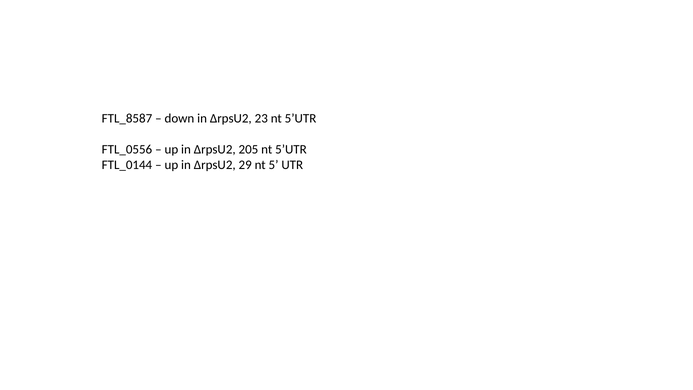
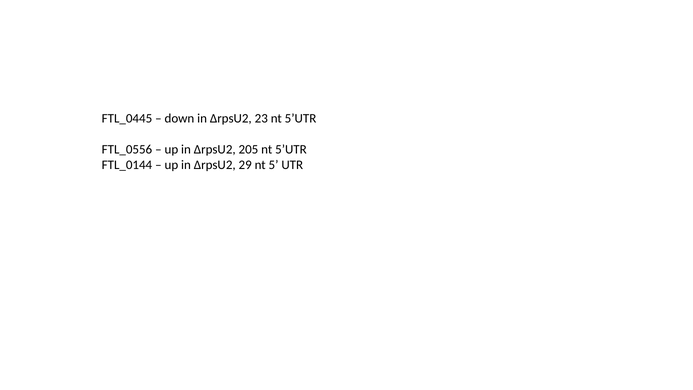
FTL_8587: FTL_8587 -> FTL_0445
